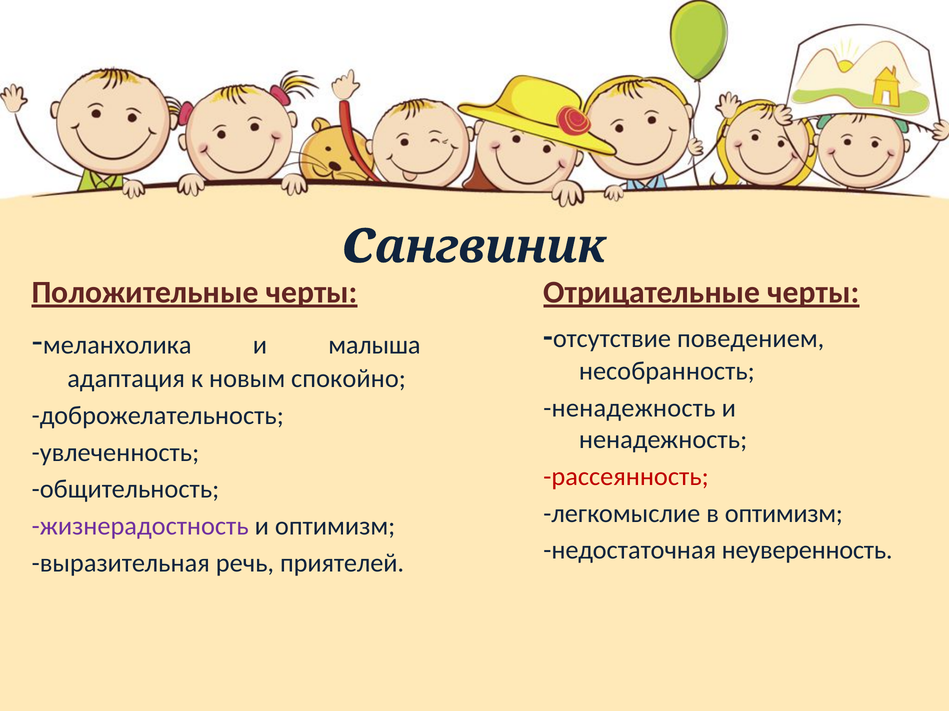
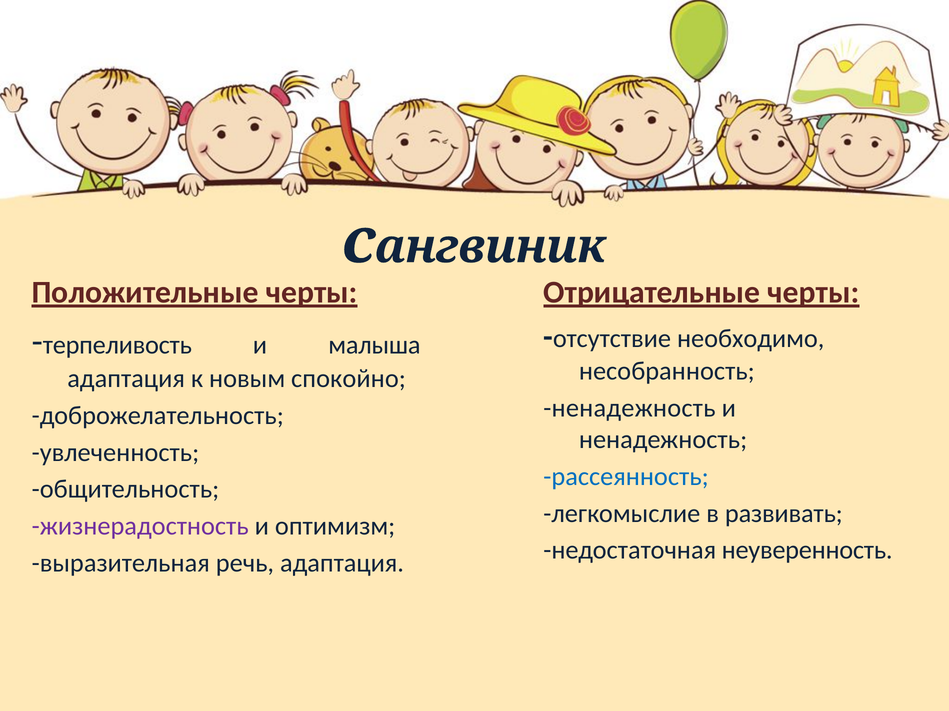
поведением: поведением -> необходимо
меланхолика: меланхолика -> терпеливость
рассеянность colour: red -> blue
в оптимизм: оптимизм -> развивать
речь приятелей: приятелей -> адаптация
